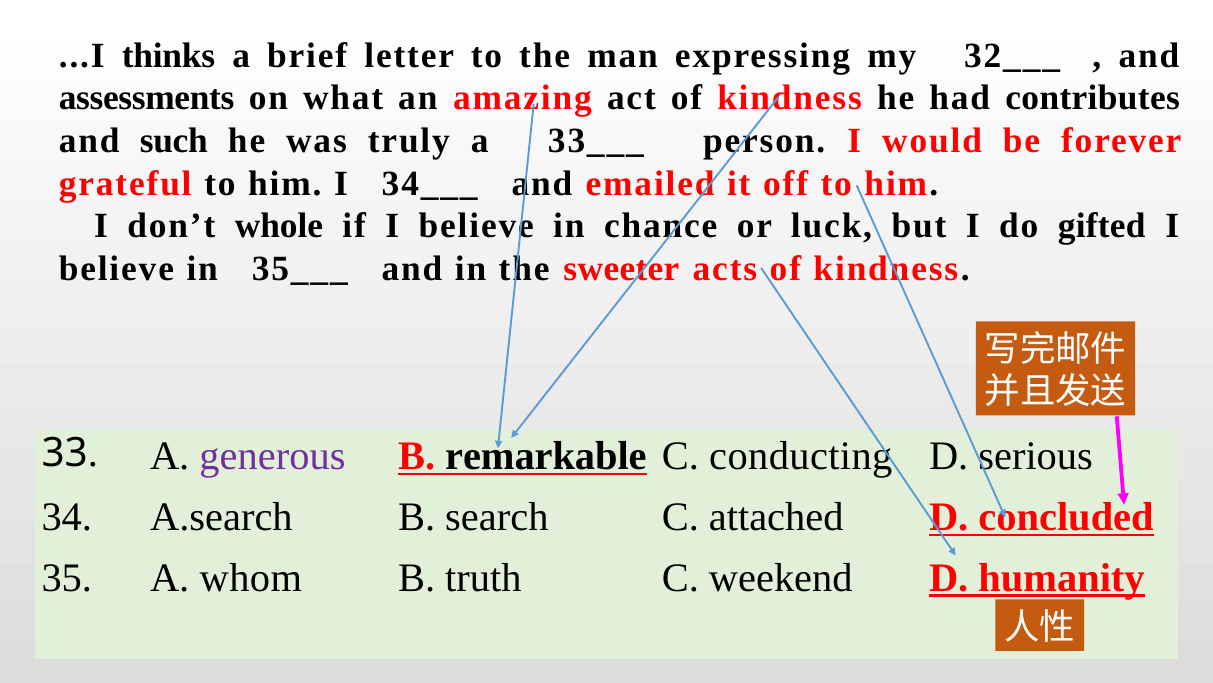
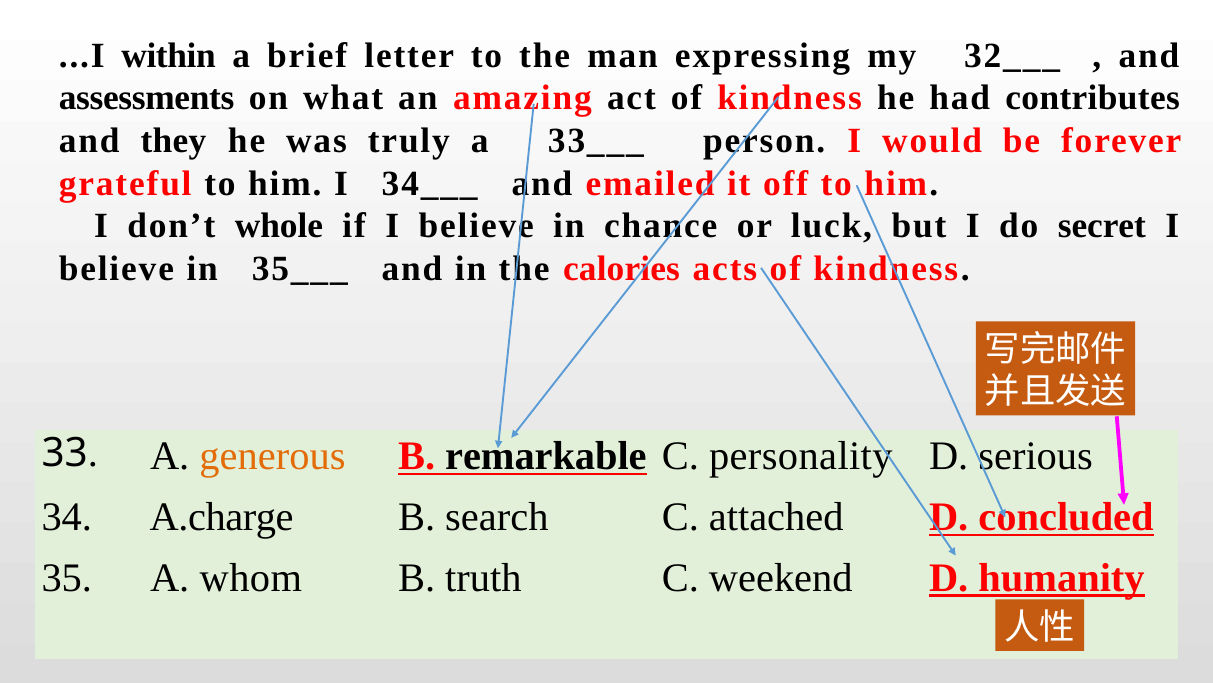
thinks: thinks -> within
such: such -> they
gifted: gifted -> secret
sweeter: sweeter -> calories
generous colour: purple -> orange
conducting: conducting -> personality
A.search: A.search -> A.charge
